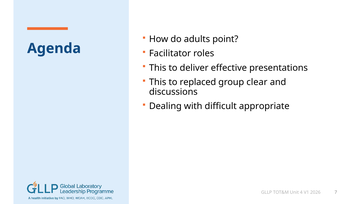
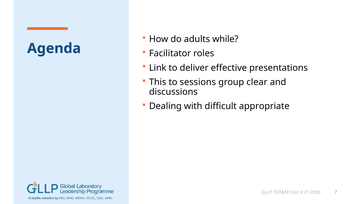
point: point -> while
This at (158, 68): This -> Link
replaced: replaced -> sessions
